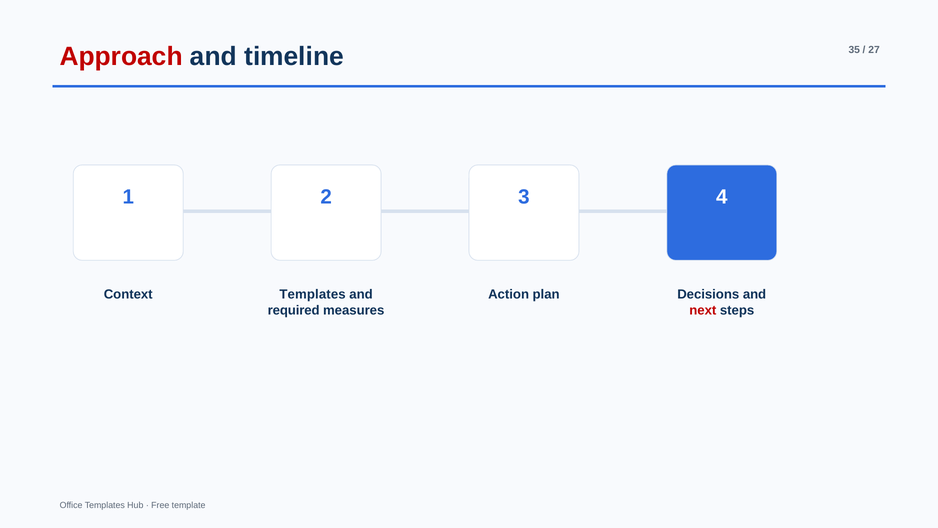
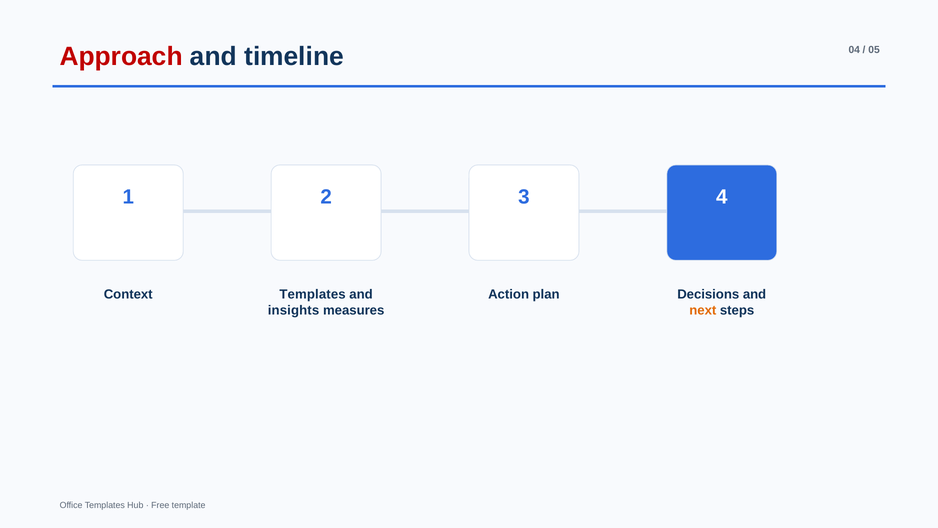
35: 35 -> 04
27: 27 -> 05
required: required -> insights
next colour: red -> orange
